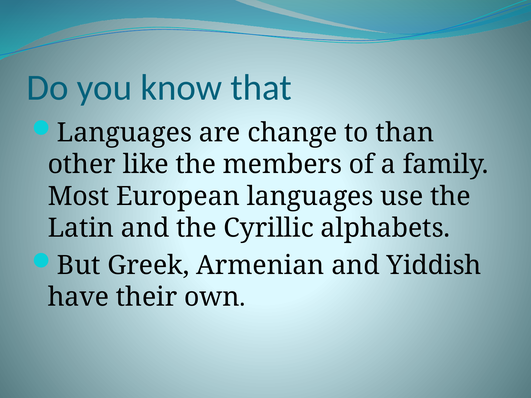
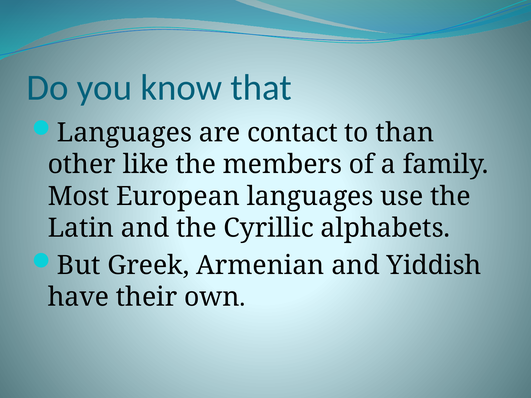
change: change -> contact
